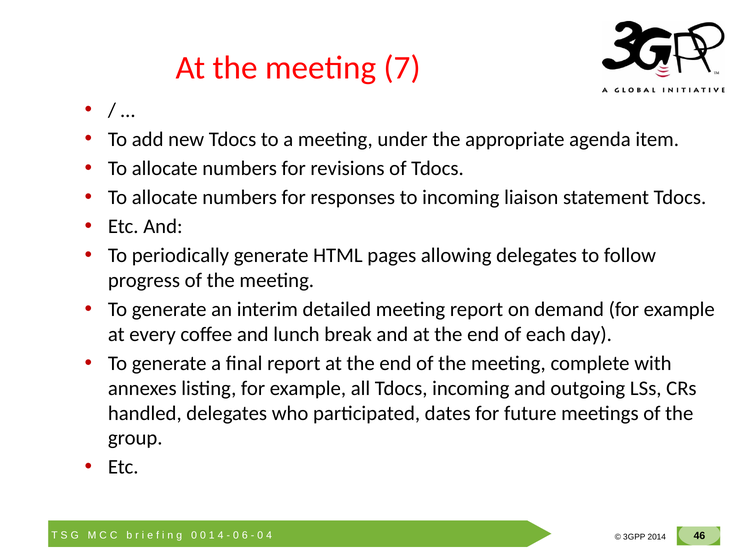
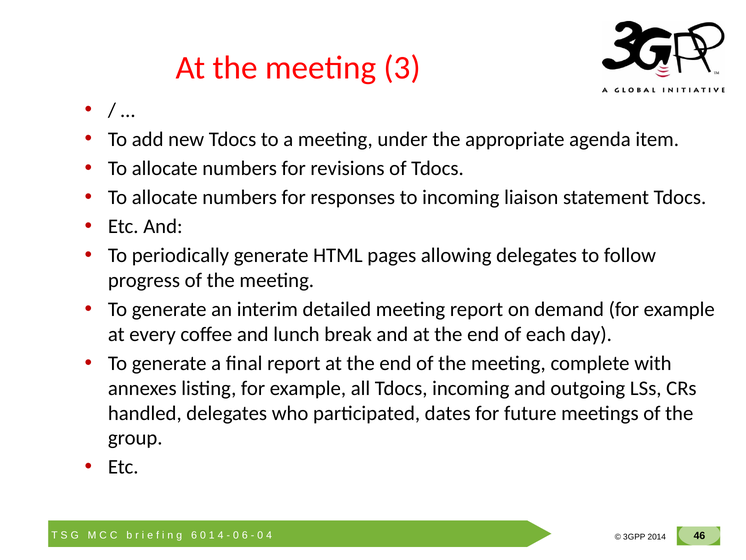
7: 7 -> 3
0 at (194, 535): 0 -> 6
